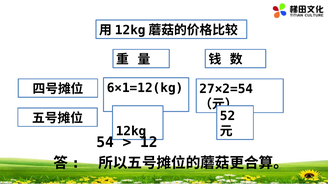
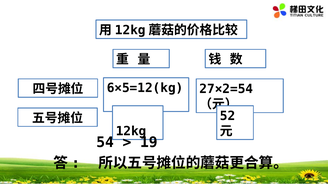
6×1=12(kg: 6×1=12(kg -> 6×5=12(kg
12: 12 -> 19
